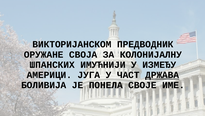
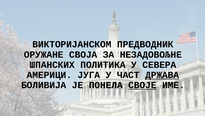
КОЛОНИЈАЛНУ: КОЛОНИЈАЛНУ -> НЕЗАДОВОЉНЕ
ИМУЋНИЈИ: ИМУЋНИЈИ -> ПОЛИТИКА
ИЗМЕЂУ: ИЗМЕЂУ -> СЕВЕРА
СВОЈЕ underline: none -> present
